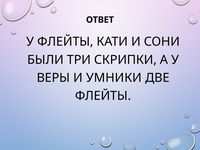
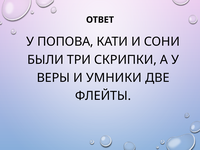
У ФЛЕЙТЫ: ФЛЕЙТЫ -> ПОПОВА
